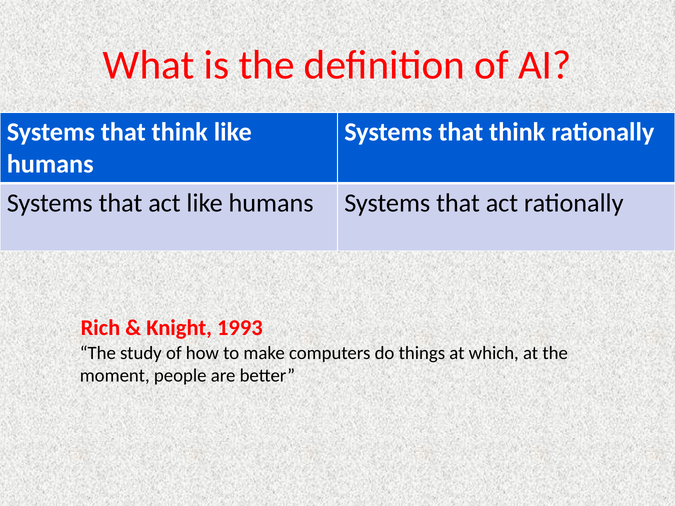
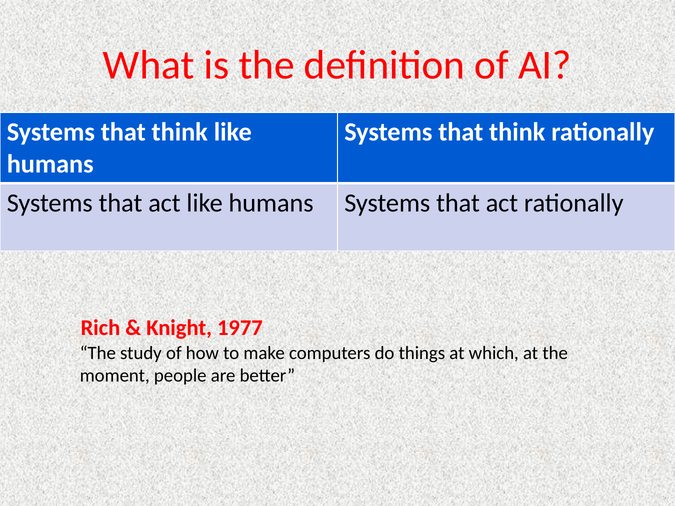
1993: 1993 -> 1977
